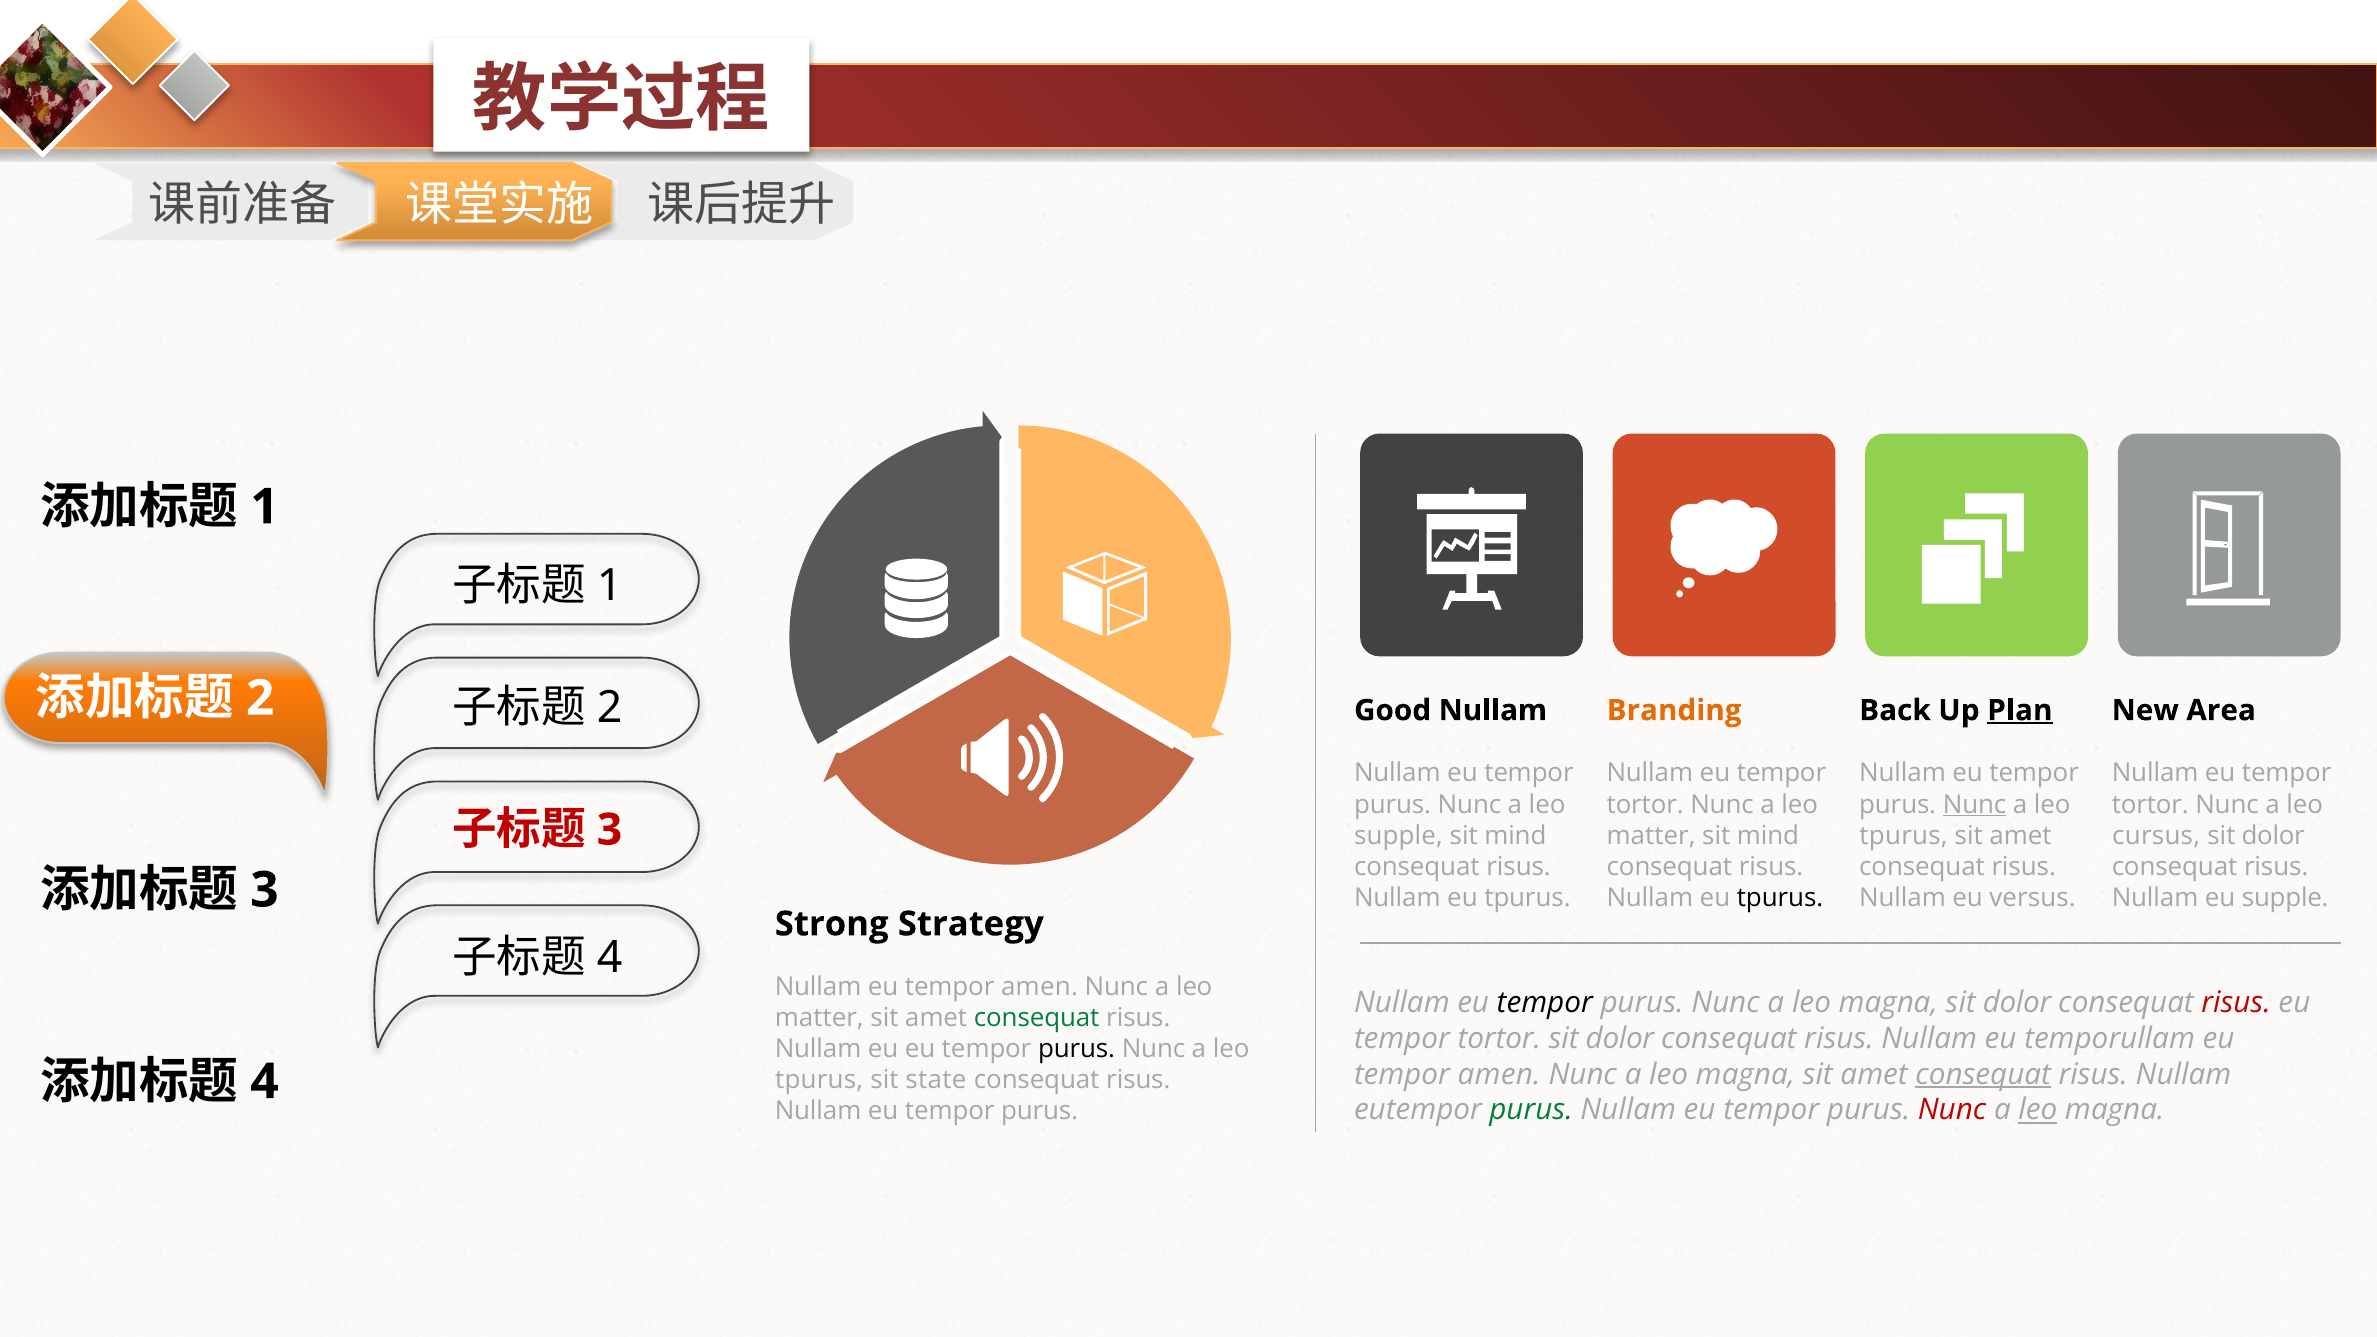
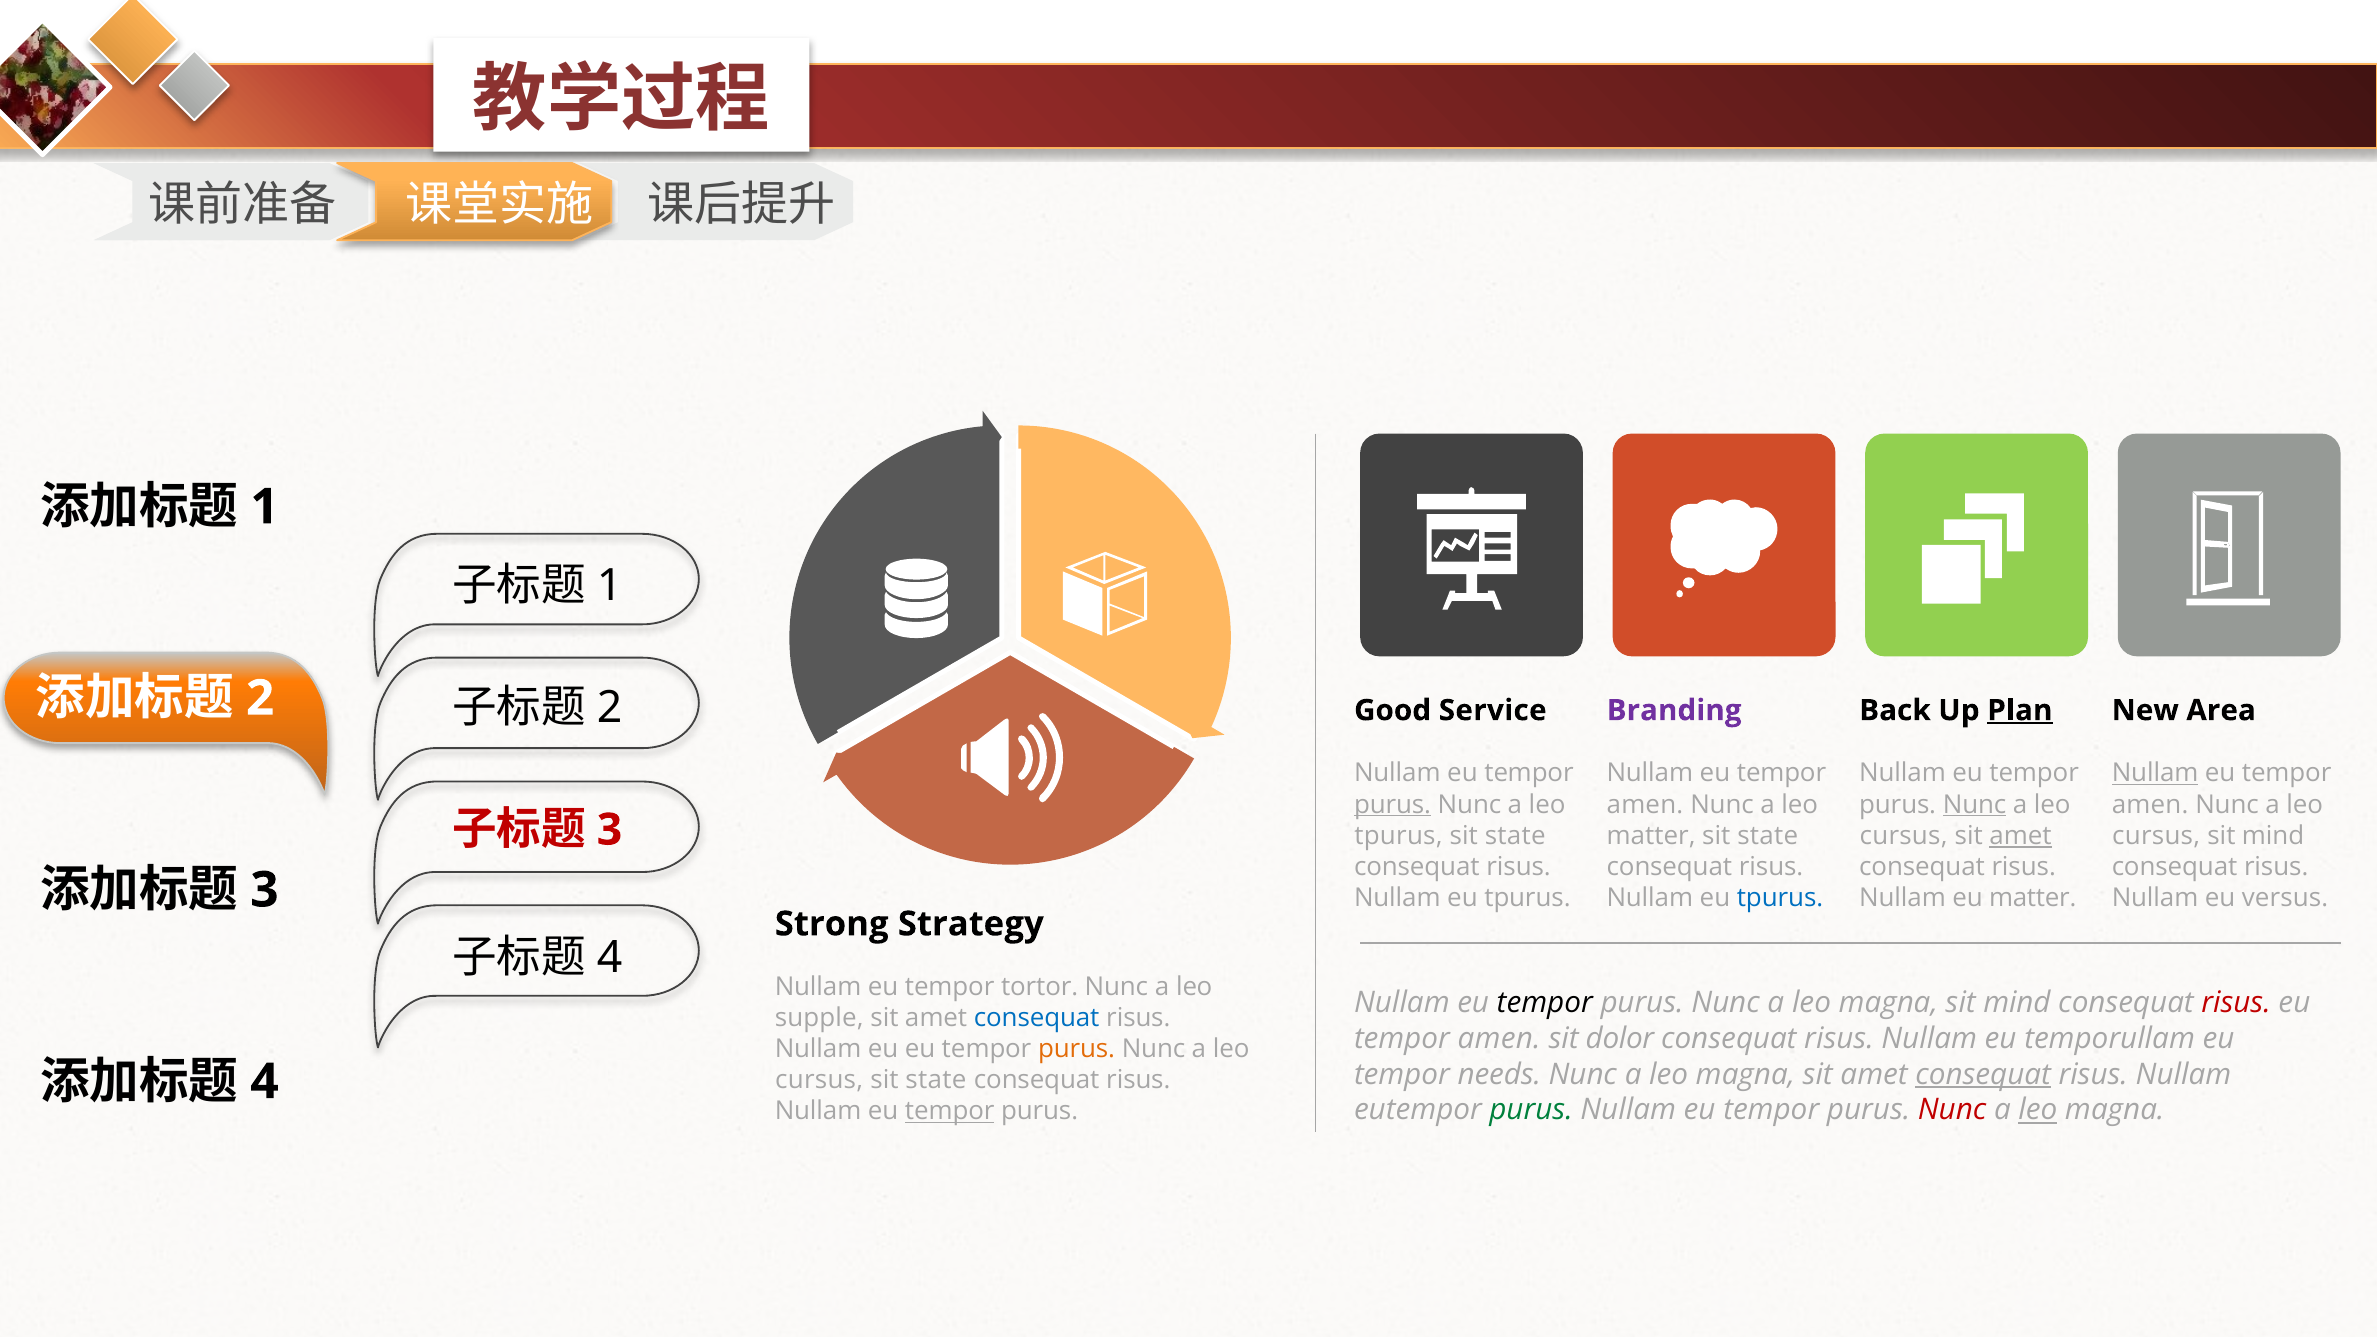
Good Nullam: Nullam -> Service
Branding colour: orange -> purple
Nullam at (2155, 773) underline: none -> present
purus at (1393, 805) underline: none -> present
tortor at (1645, 805): tortor -> amen
tortor at (2150, 805): tortor -> amen
supple at (1398, 836): supple -> tpurus
mind at (1515, 836): mind -> state
mind at (1768, 836): mind -> state
tpurus at (1904, 836): tpurus -> cursus
amet at (2021, 836) underline: none -> present
dolor at (2273, 836): dolor -> mind
tpurus at (1780, 898) colour: black -> blue
eu versus: versus -> matter
eu supple: supple -> versus
Nullam eu tempor amen: amen -> tortor
magna sit dolor: dolor -> mind
matter at (819, 1018): matter -> supple
consequat at (1037, 1018) colour: green -> blue
tortor at (1499, 1039): tortor -> amen
purus at (1077, 1049) colour: black -> orange
amen at (1499, 1074): amen -> needs
tpurus at (819, 1080): tpurus -> cursus
tempor at (950, 1111) underline: none -> present
